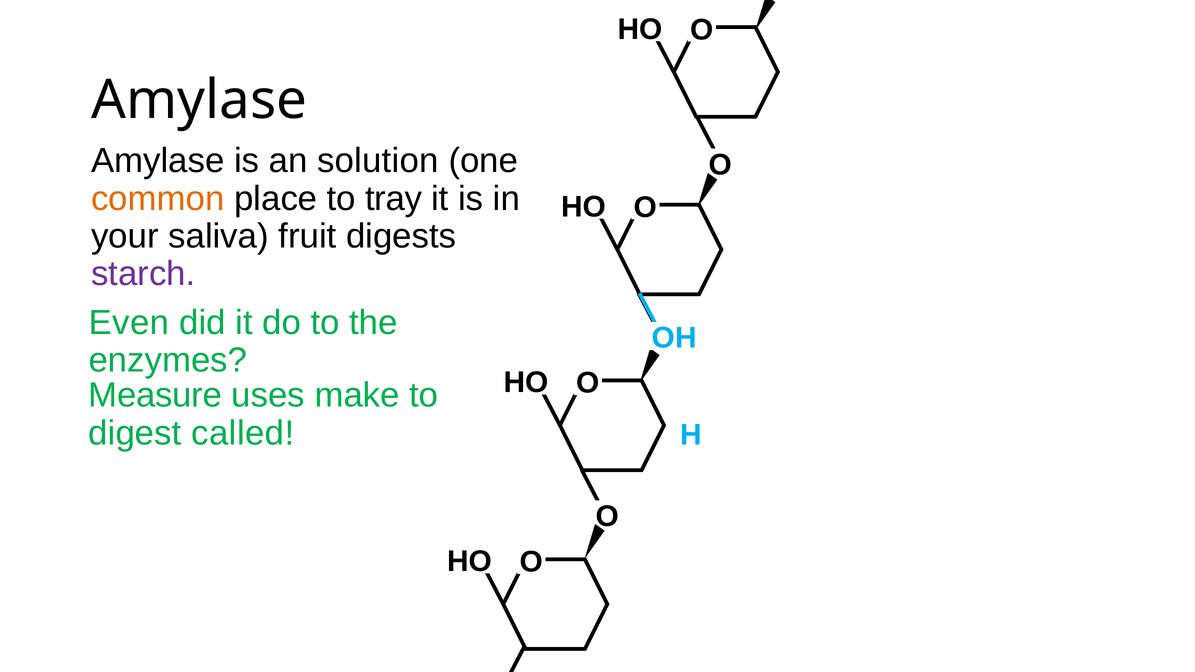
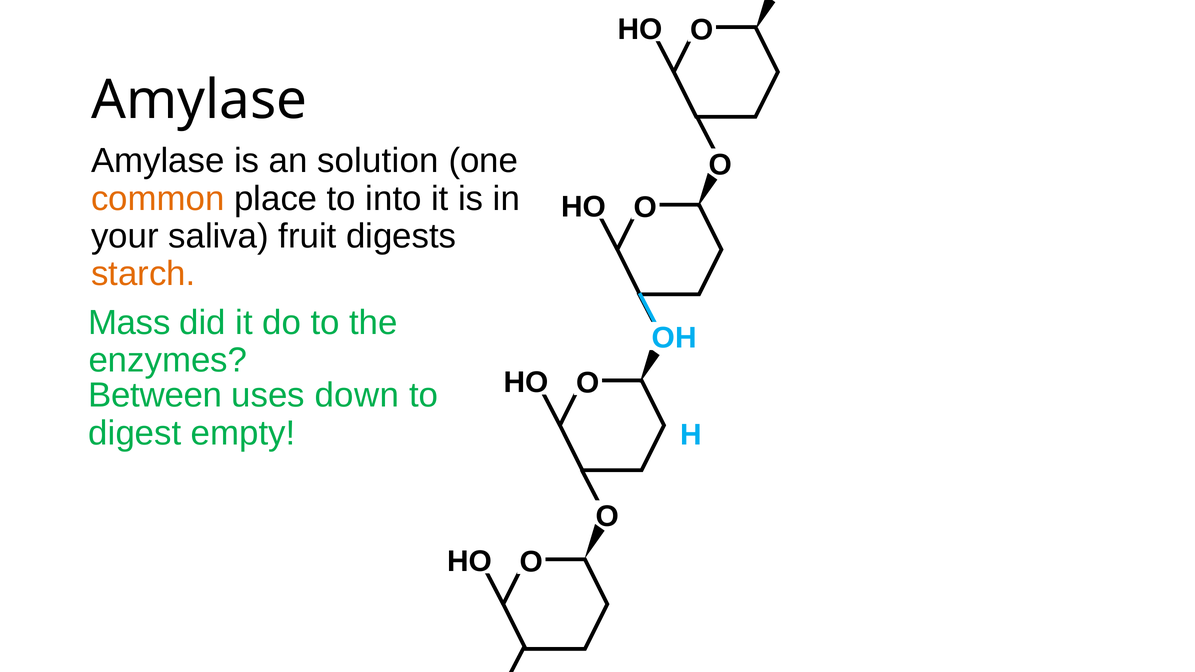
tray: tray -> into
starch colour: purple -> orange
Even: Even -> Mass
Measure: Measure -> Between
make: make -> down
called: called -> empty
